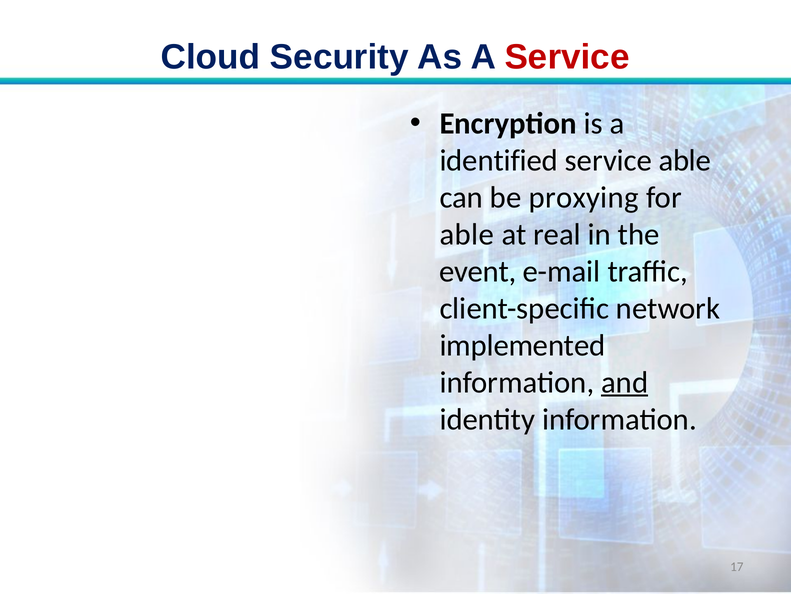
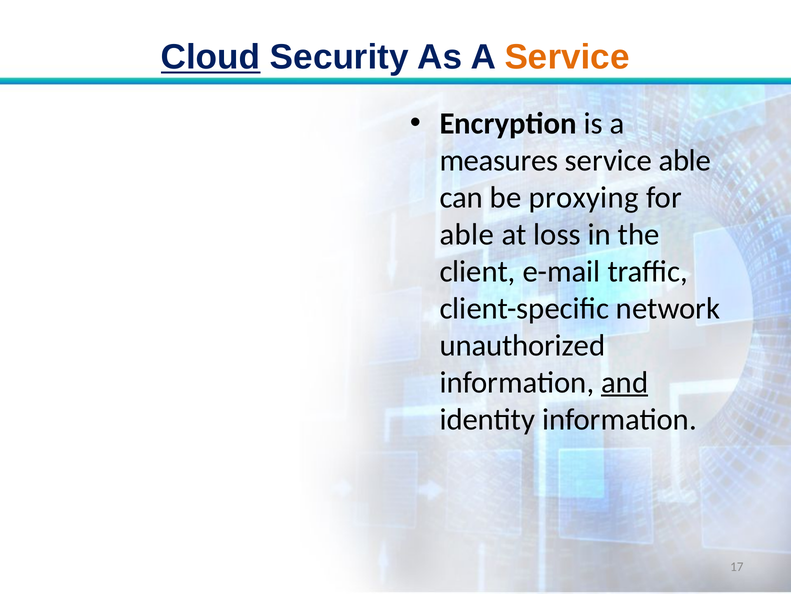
Cloud underline: none -> present
Service at (567, 57) colour: red -> orange
identified: identified -> measures
real: real -> loss
event: event -> client
implemented: implemented -> unauthorized
